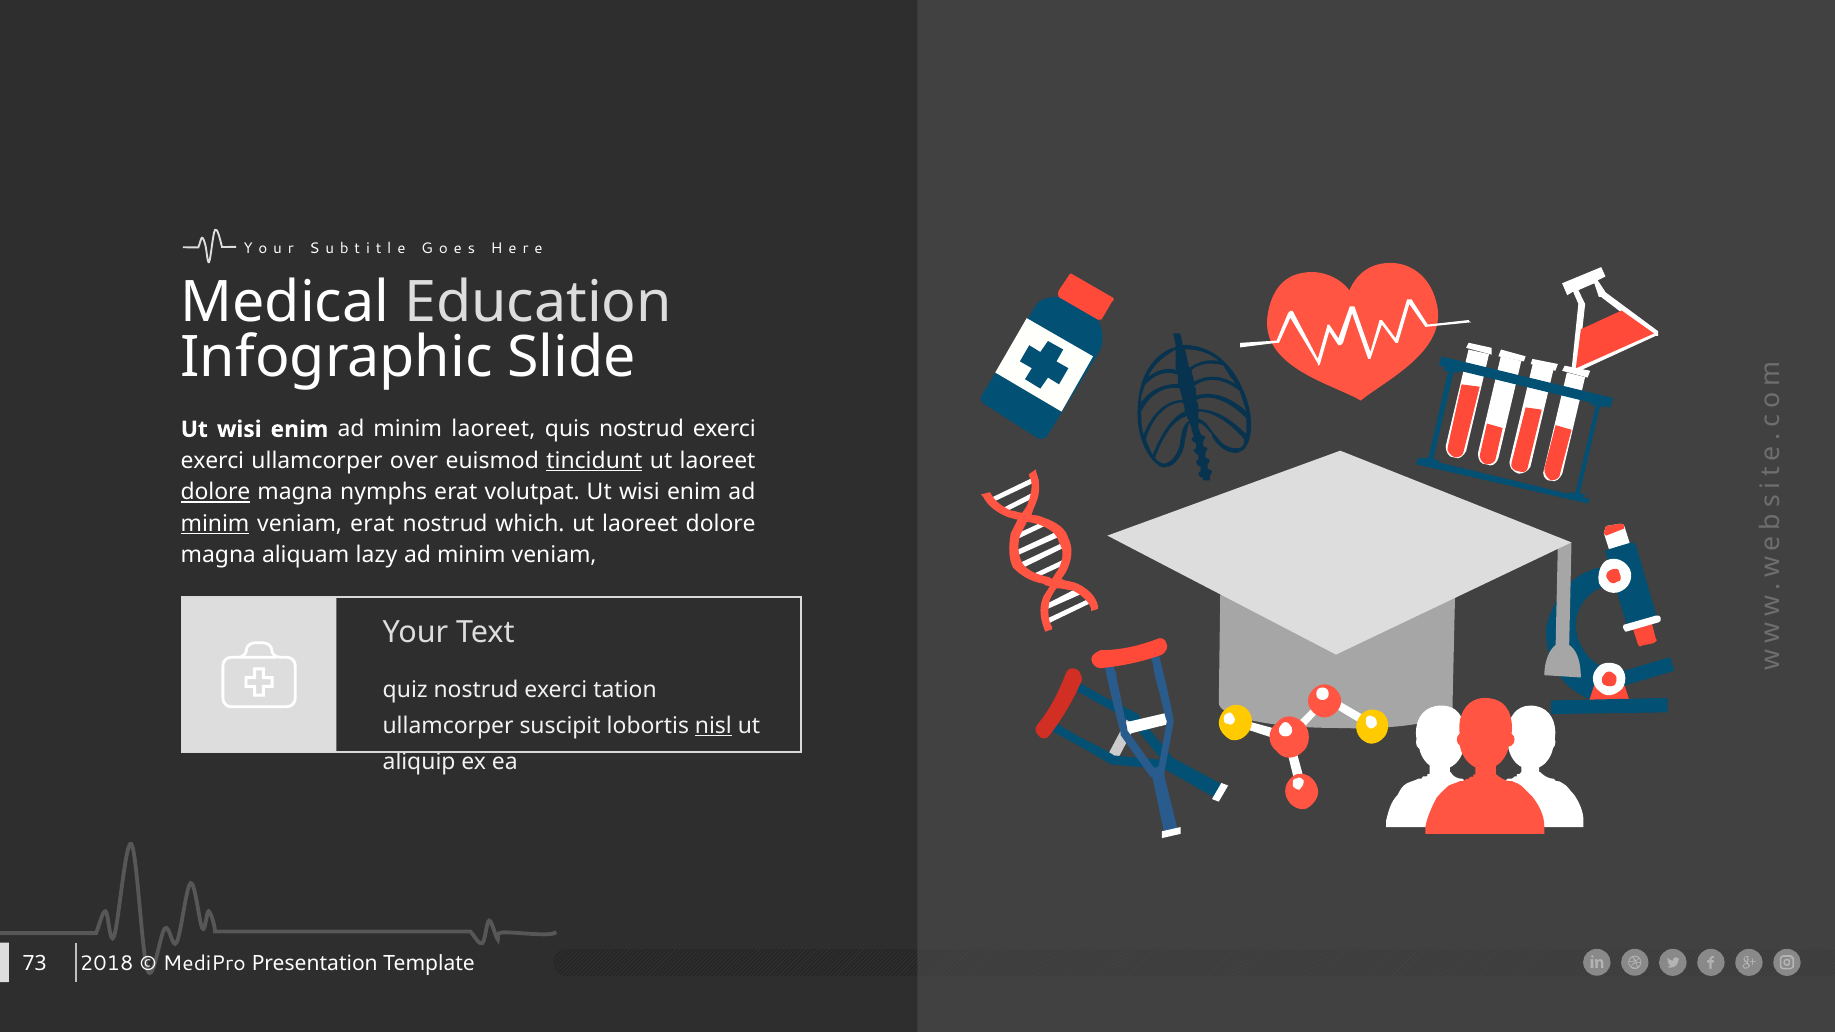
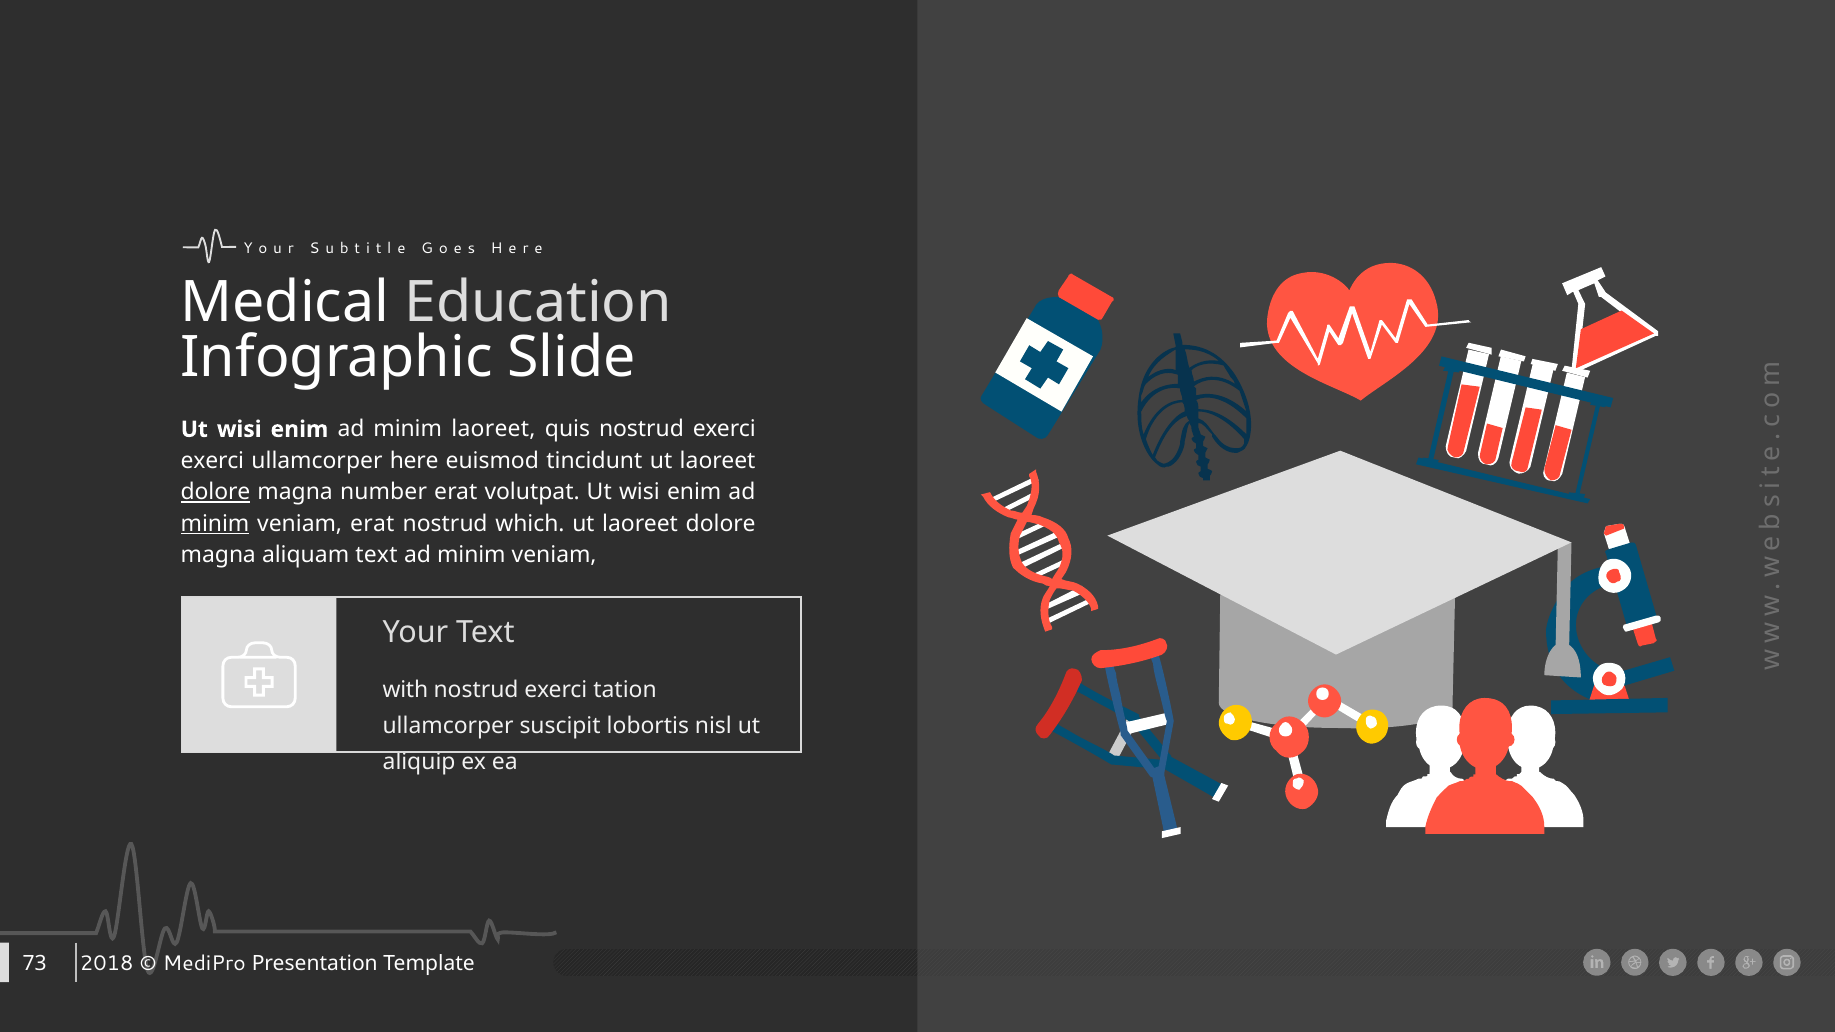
over: over -> here
tincidunt underline: present -> none
nymphs: nymphs -> number
aliquam lazy: lazy -> text
quiz: quiz -> with
nisl underline: present -> none
